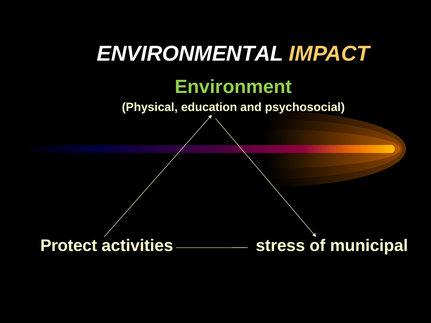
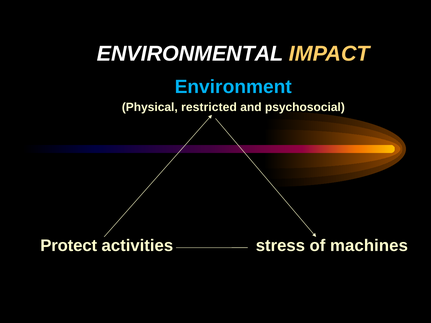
Environment colour: light green -> light blue
education: education -> restricted
municipal: municipal -> machines
